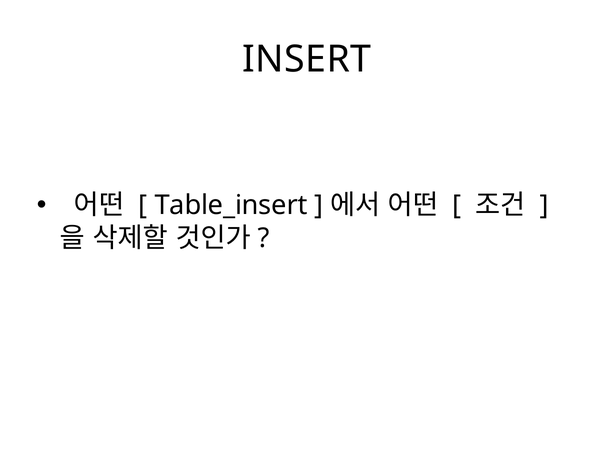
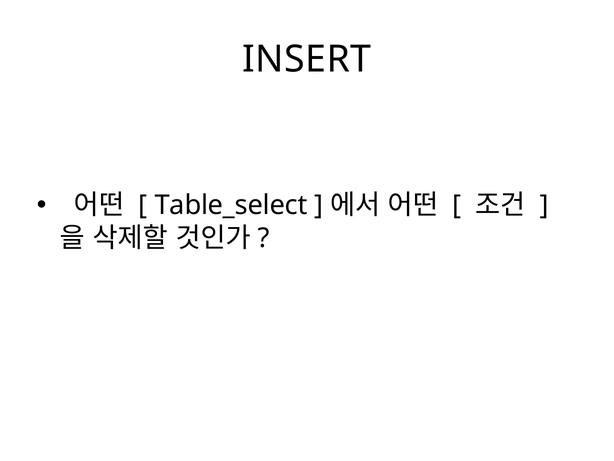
Table_insert: Table_insert -> Table_select
